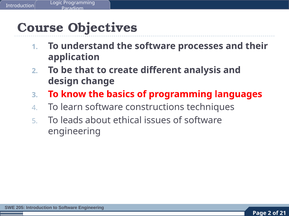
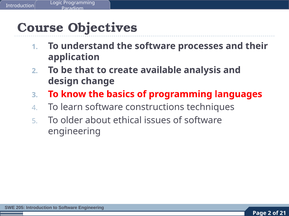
different: different -> available
leads: leads -> older
